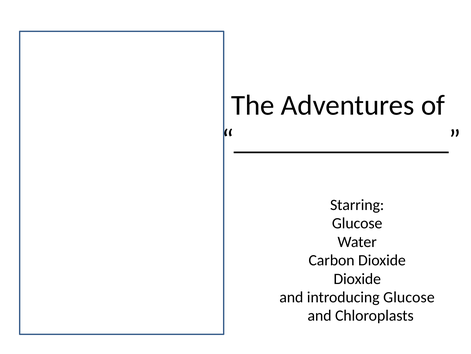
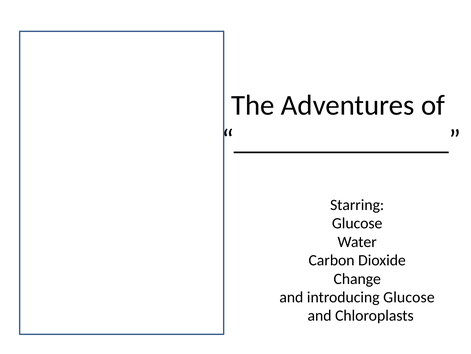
Dioxide at (357, 278): Dioxide -> Change
